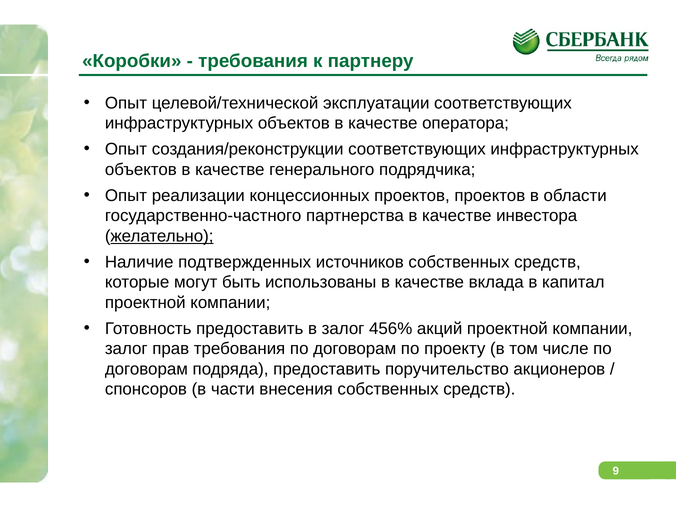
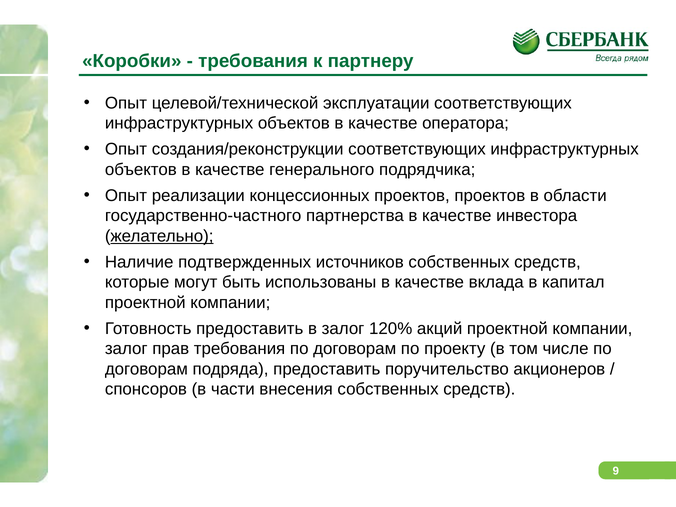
456%: 456% -> 120%
